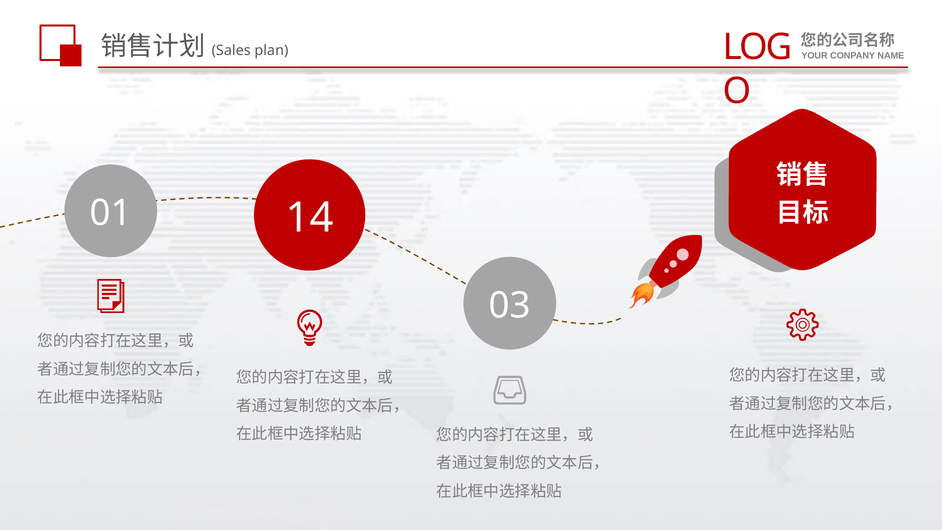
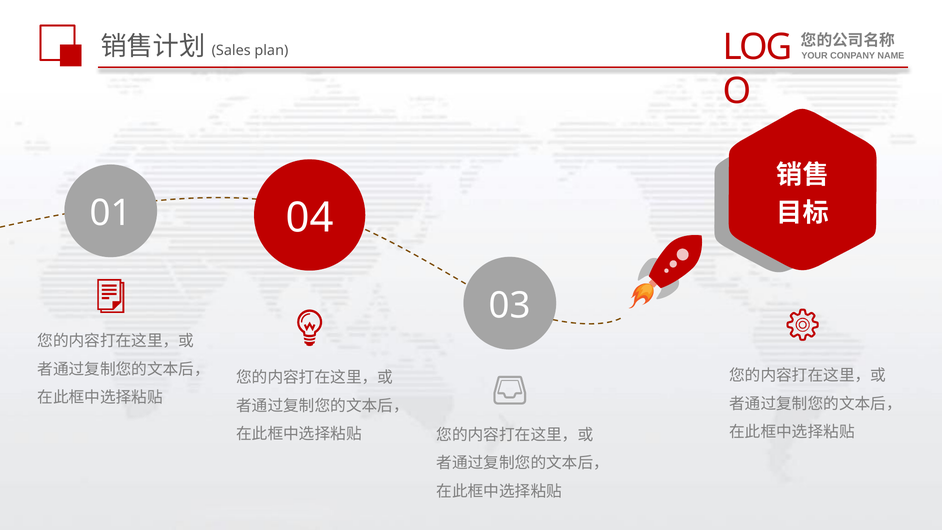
14: 14 -> 04
